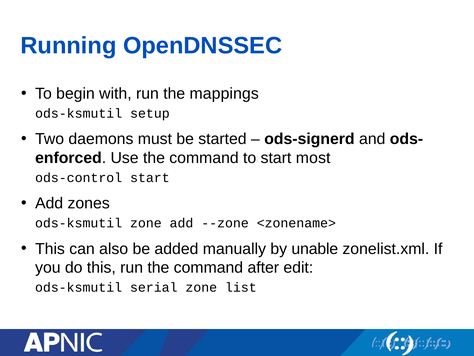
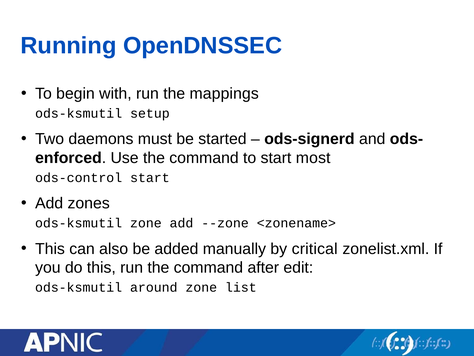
unable: unable -> critical
serial: serial -> around
